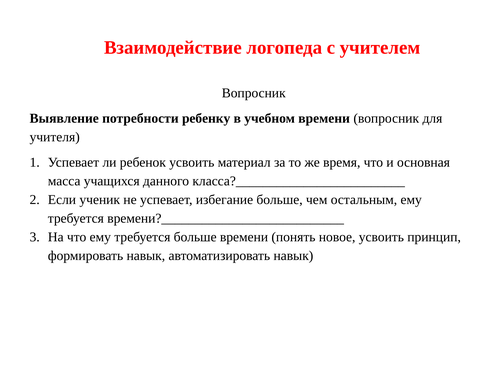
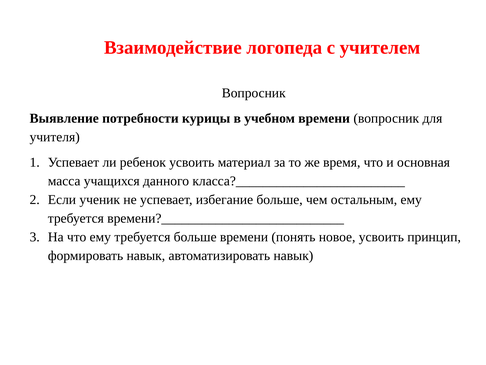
ребенку: ребенку -> курицы
